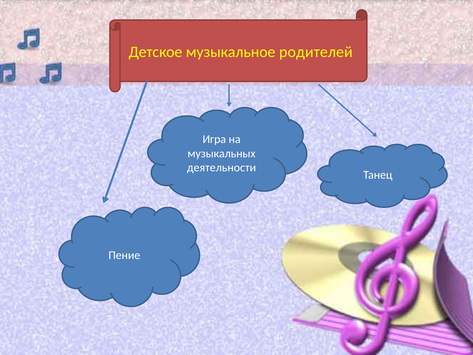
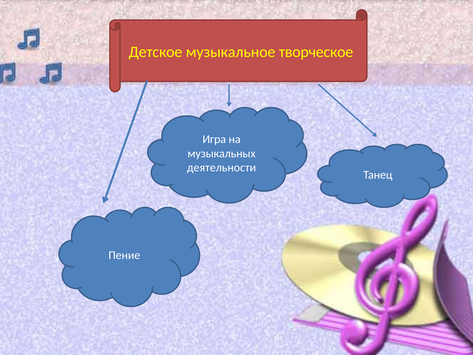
родителей: родителей -> творческое
